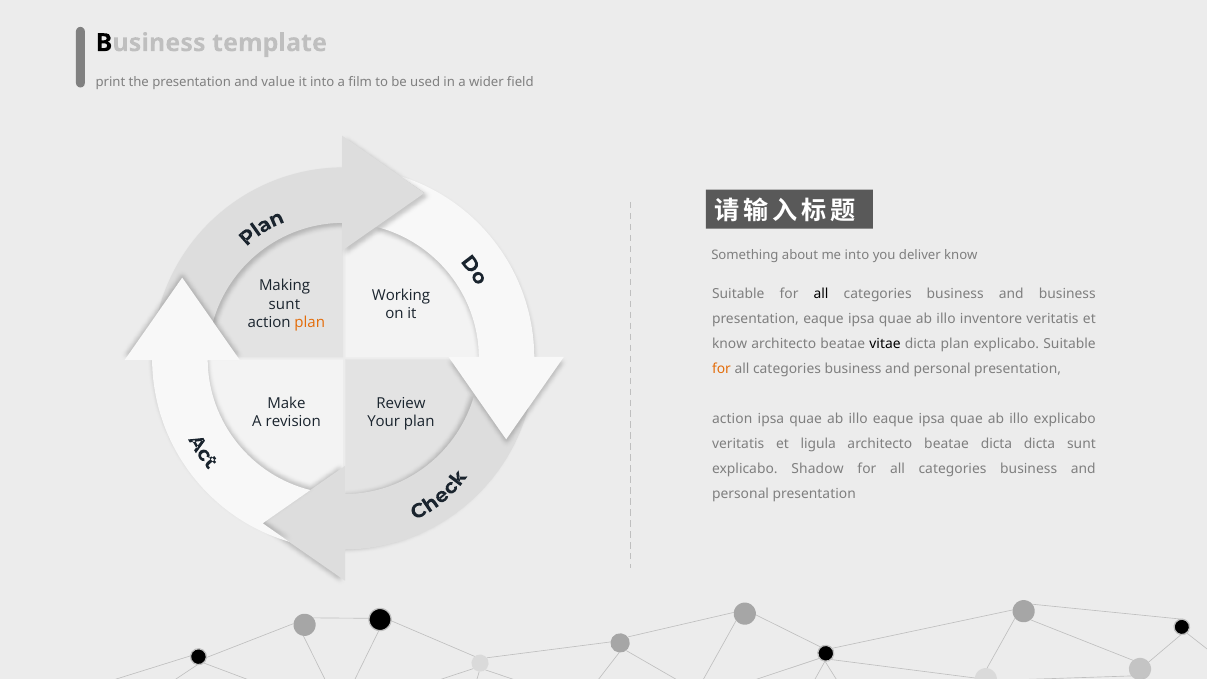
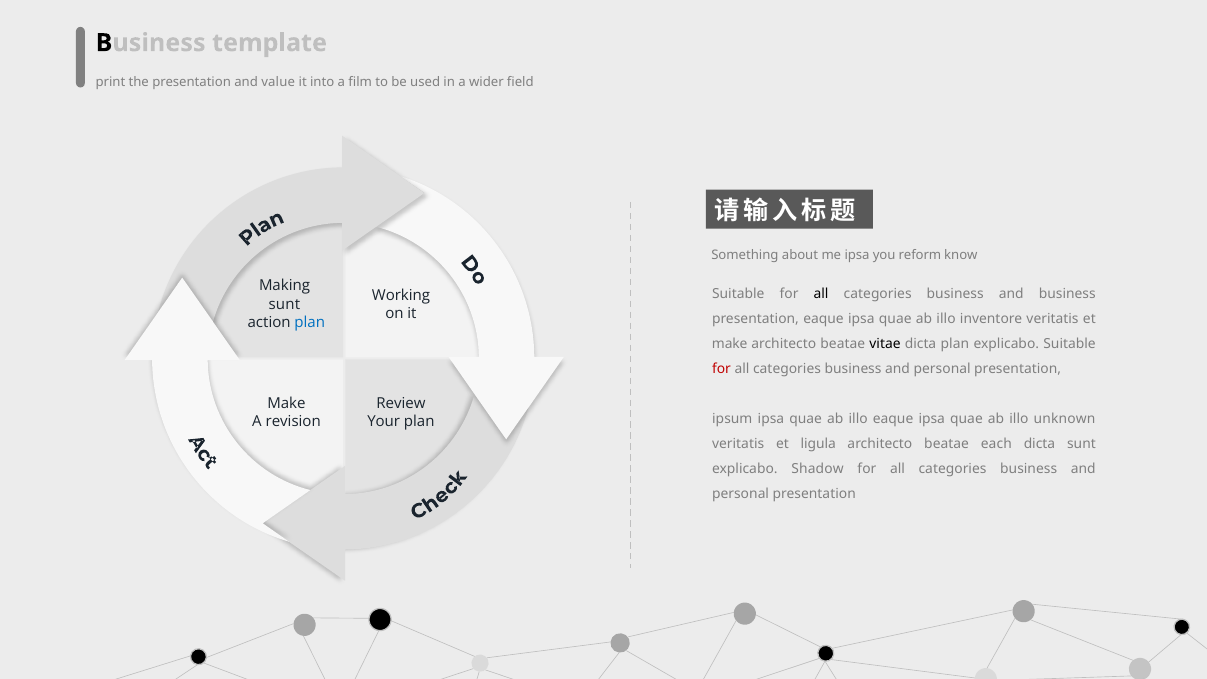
me into: into -> ipsa
deliver: deliver -> reform
plan at (310, 322) colour: orange -> blue
know at (730, 344): know -> make
for at (722, 369) colour: orange -> red
action at (732, 419): action -> ipsum
illo explicabo: explicabo -> unknown
beatae dicta: dicta -> each
